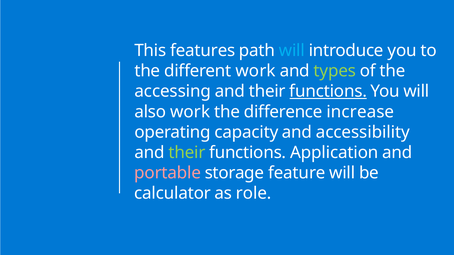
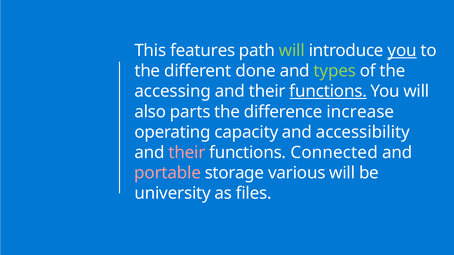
will at (292, 51) colour: light blue -> light green
you at (402, 51) underline: none -> present
different work: work -> done
also work: work -> parts
their at (187, 153) colour: light green -> pink
Application: Application -> Connected
feature: feature -> various
calculator: calculator -> university
role: role -> files
